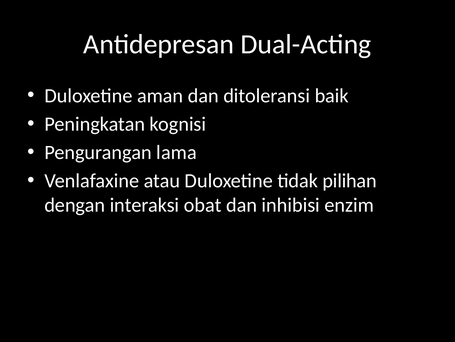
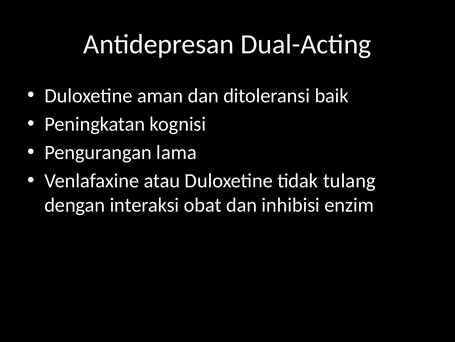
pilihan: pilihan -> tulang
